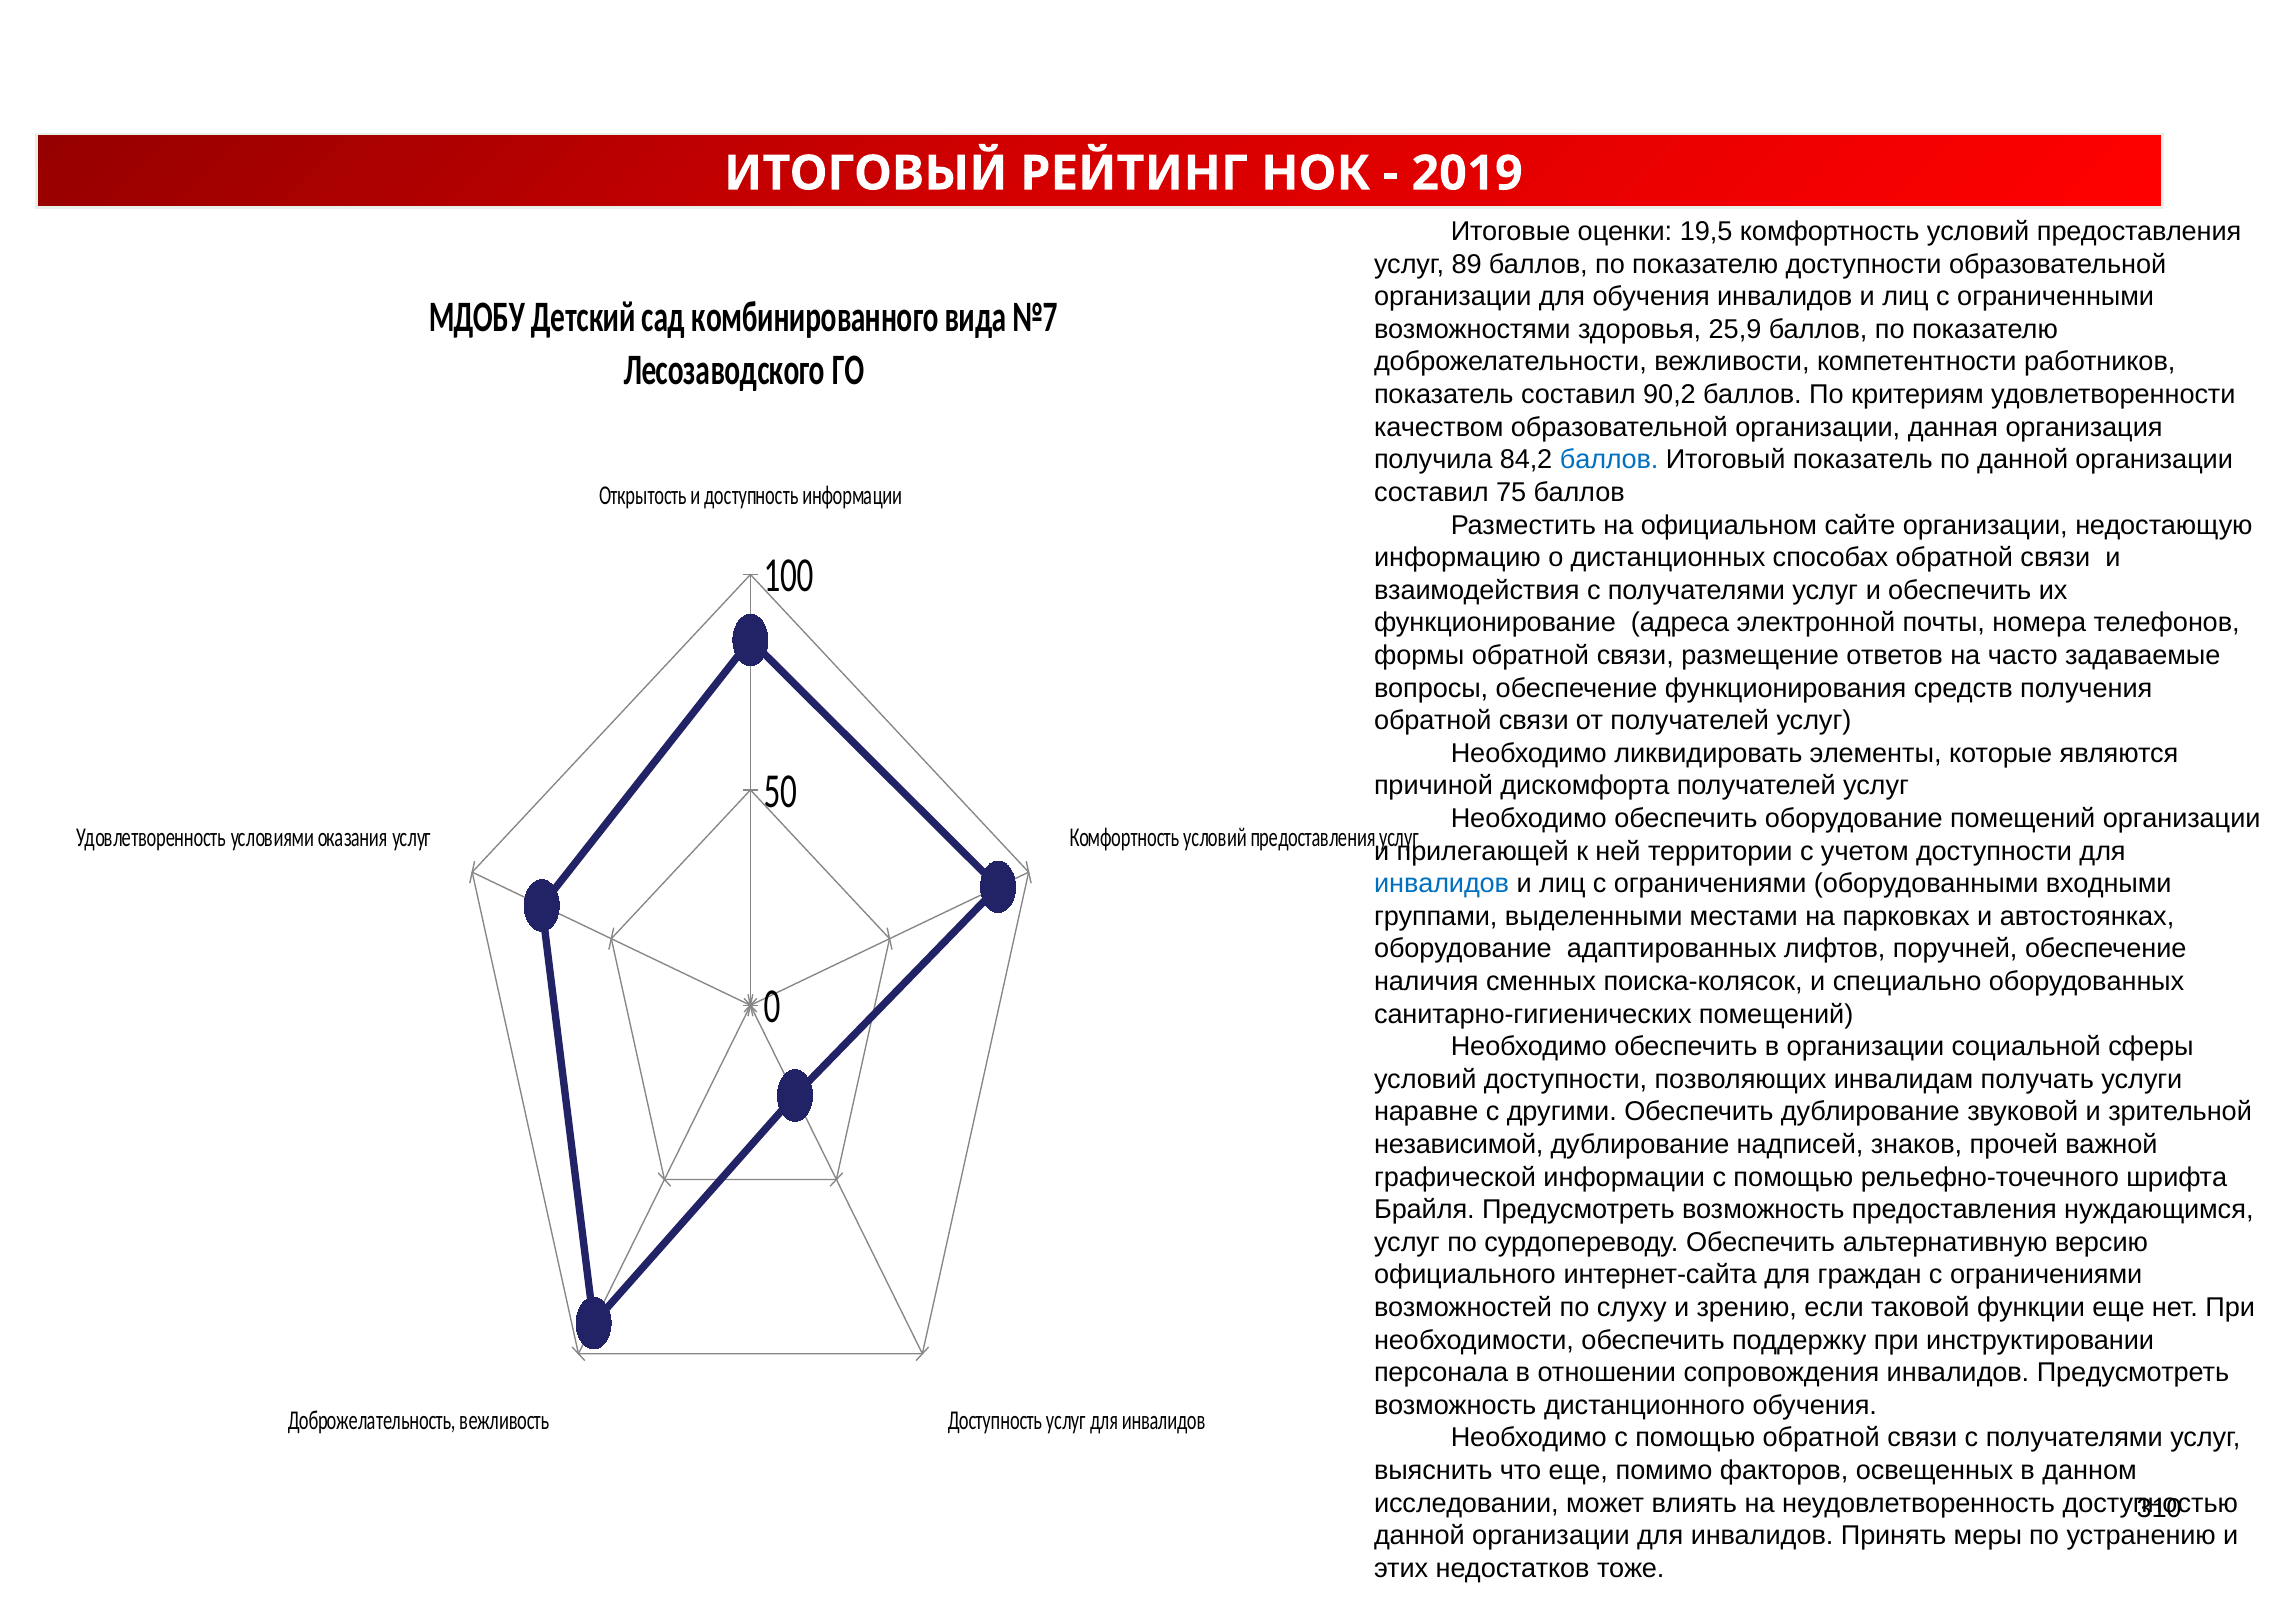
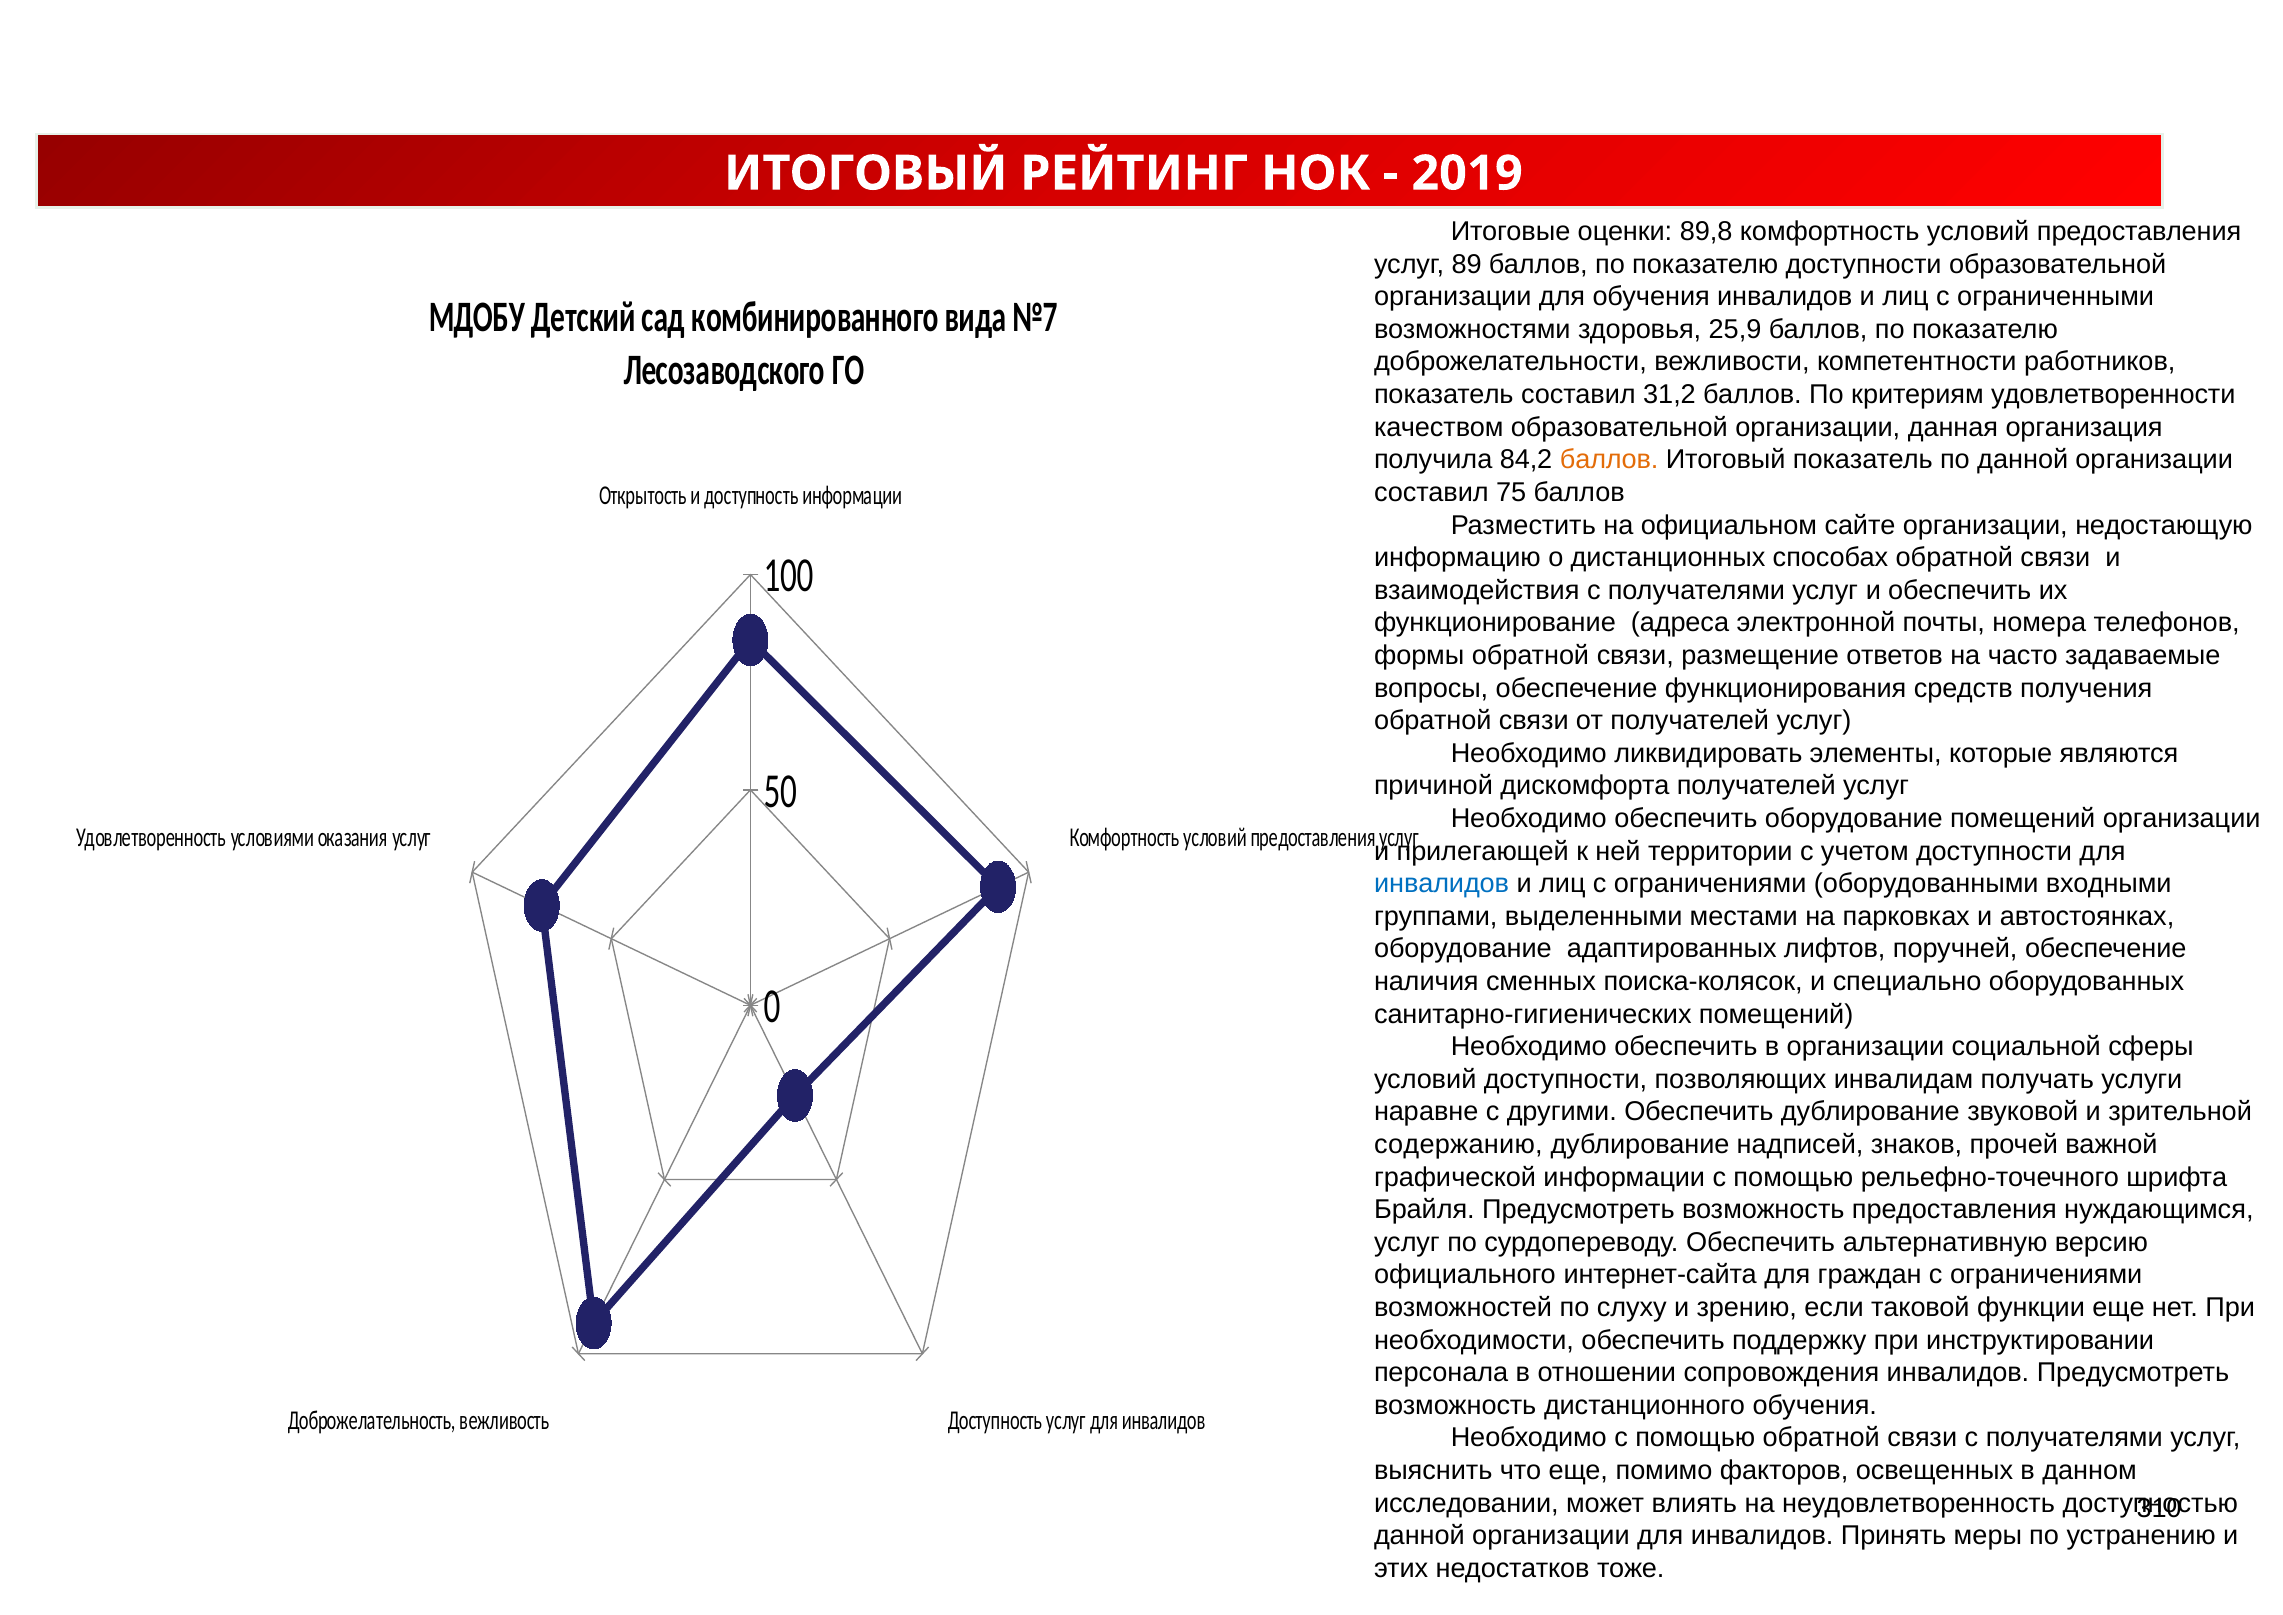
19,5: 19,5 -> 89,8
90,2: 90,2 -> 31,2
баллов at (1609, 460) colour: blue -> orange
независимой: независимой -> содержанию
